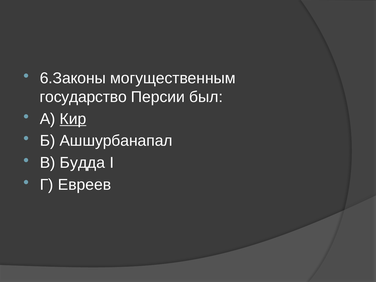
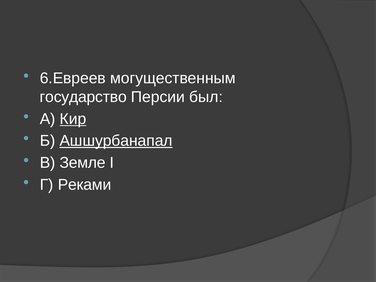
6.Законы: 6.Законы -> 6.Евреев
Ашшурбанапал underline: none -> present
Будда: Будда -> Земле
Евреев: Евреев -> Реками
